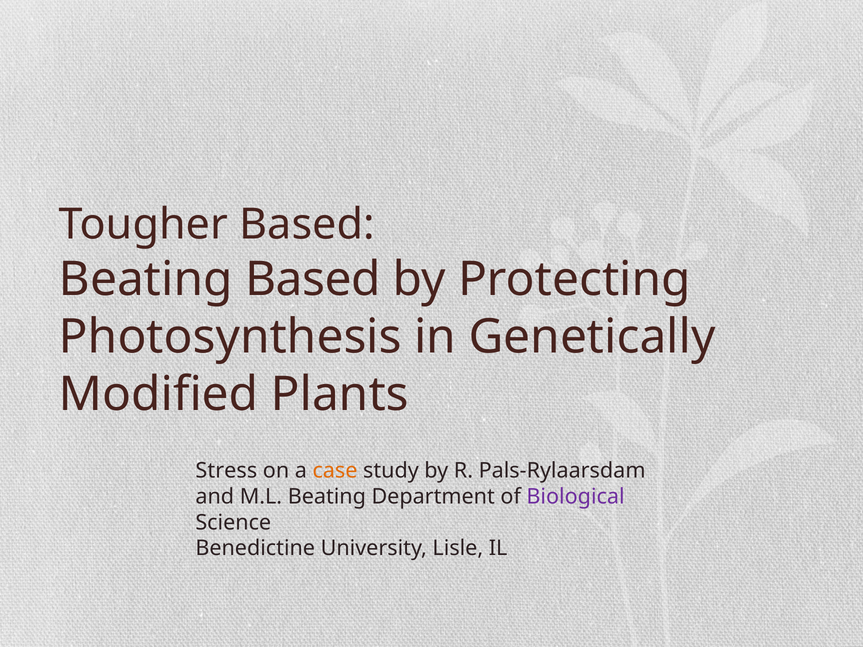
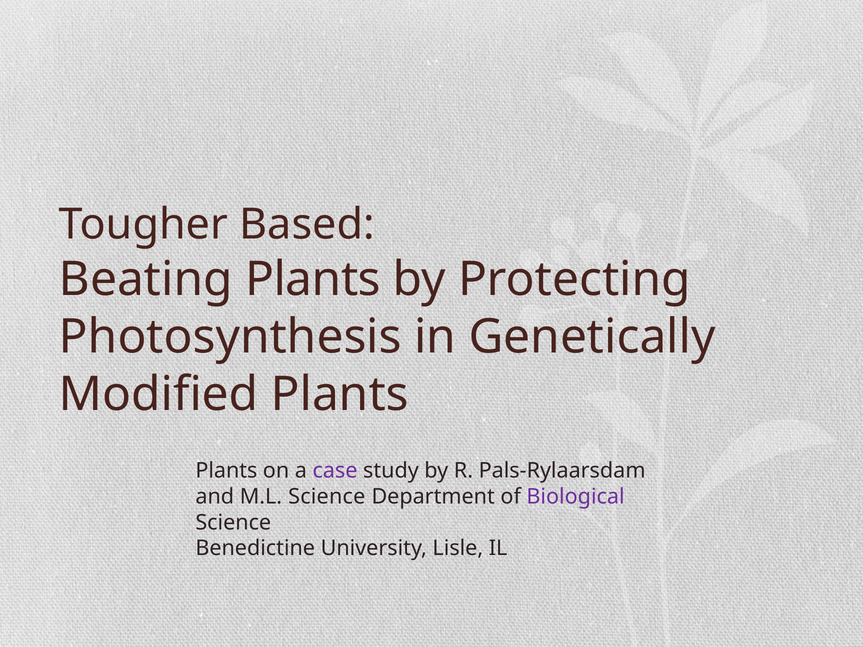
Beating Based: Based -> Plants
Stress at (226, 471): Stress -> Plants
case colour: orange -> purple
M.L Beating: Beating -> Science
